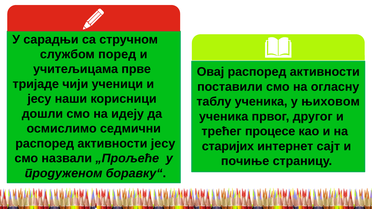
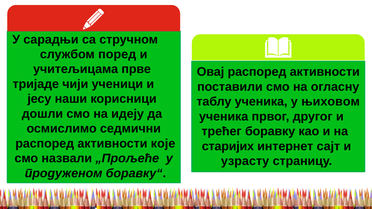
процесе: процесе -> боравку
активности јесу: јесу -> које
почиње: почиње -> узрасту
